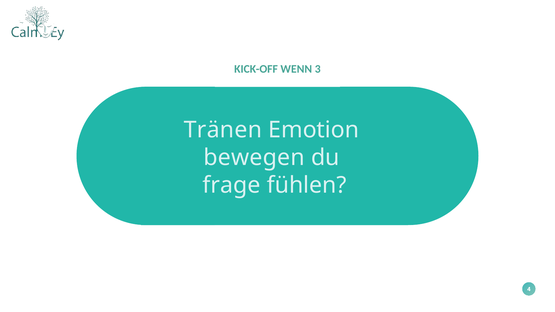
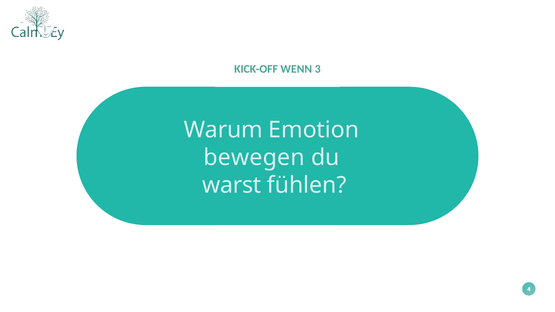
Tränen: Tränen -> Warum
frage: frage -> warst
